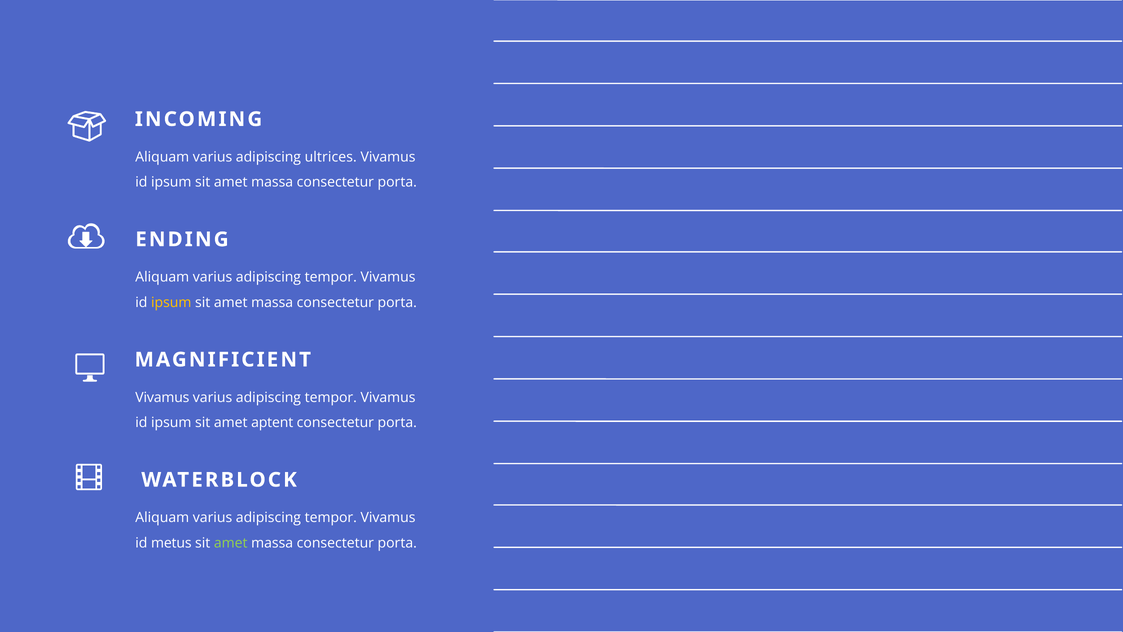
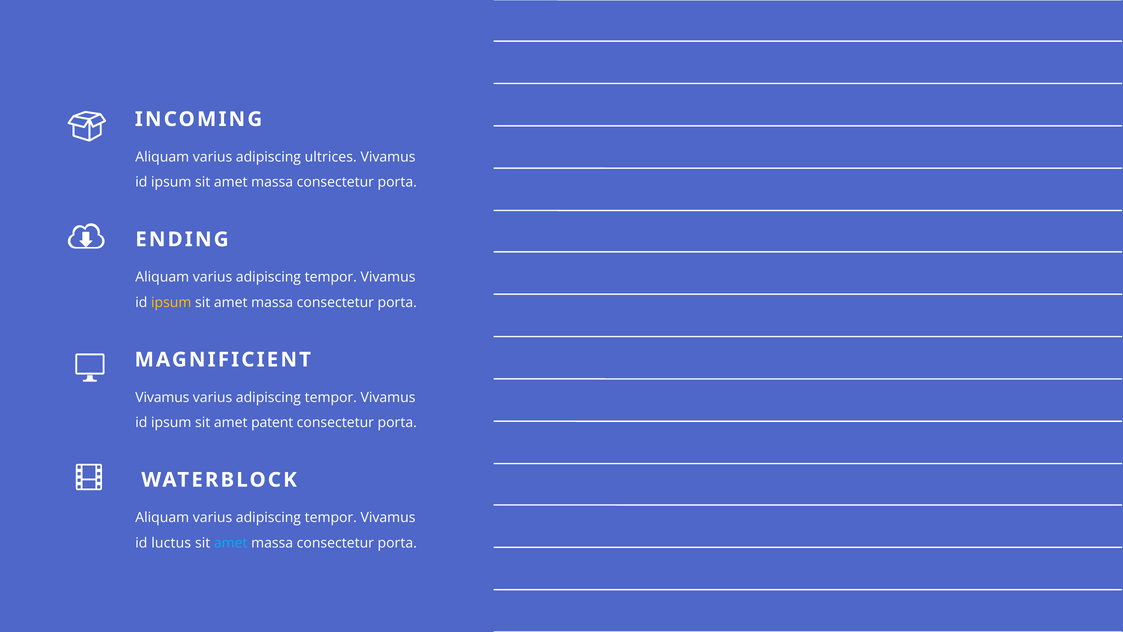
aptent: aptent -> patent
metus: metus -> luctus
amet at (231, 543) colour: light green -> light blue
